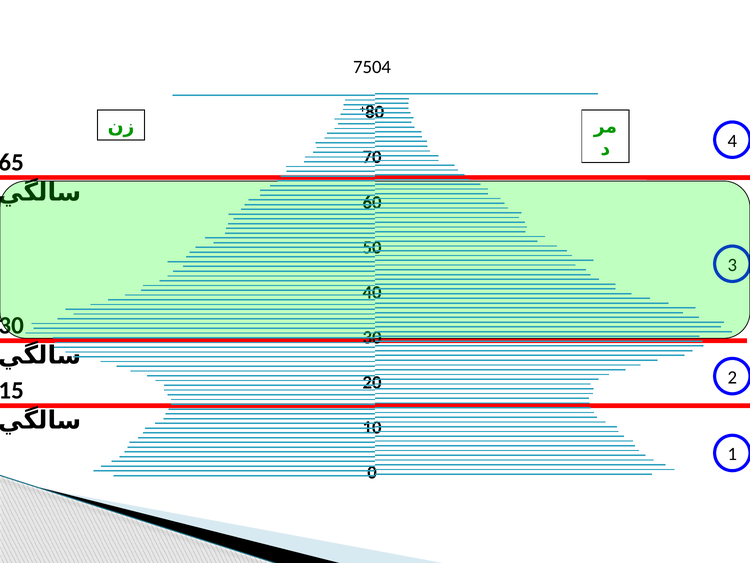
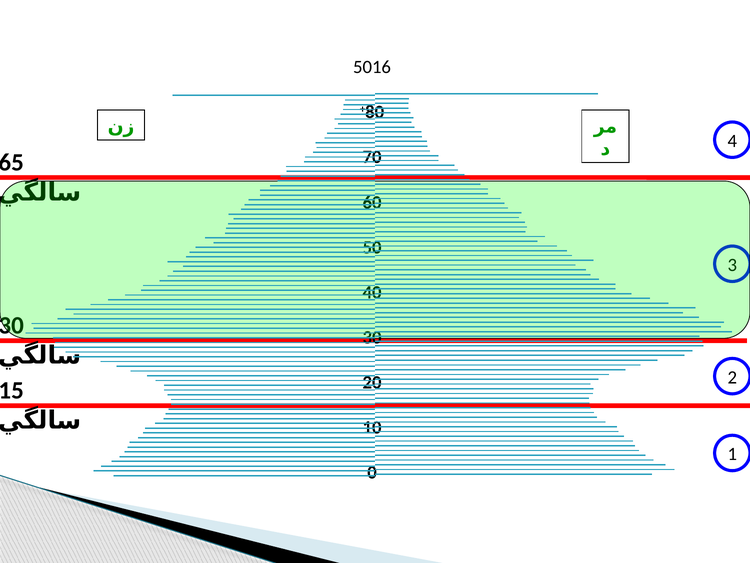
7504: 7504 -> 5016
